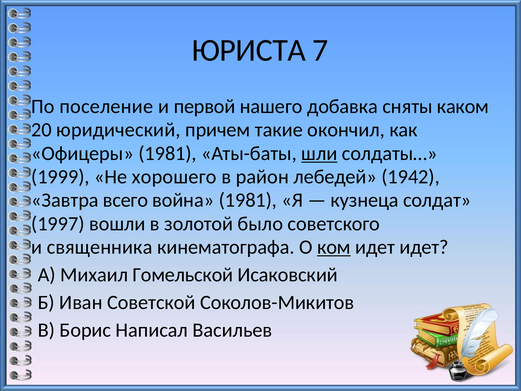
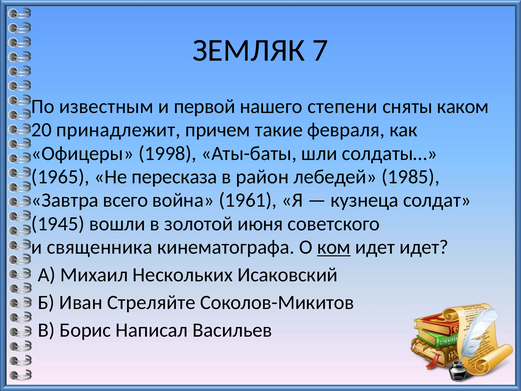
ЮРИСТА: ЮРИСТА -> ЗЕМЛЯК
поселение: поселение -> известным
добавка: добавка -> степени
юридический: юридический -> принадлежит
окончил: окончил -> февраля
Офицеры 1981: 1981 -> 1998
шли underline: present -> none
1999: 1999 -> 1965
хорошего: хорошего -> пересказа
1942: 1942 -> 1985
война 1981: 1981 -> 1961
1997: 1997 -> 1945
было: было -> июня
Гомельской: Гомельской -> Нескольких
Советской: Советской -> Стреляйте
